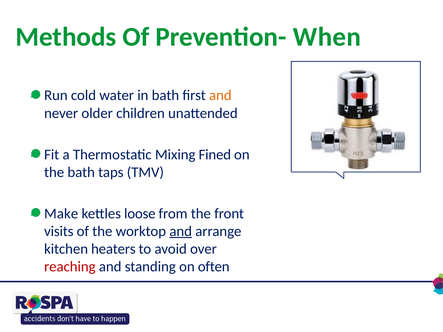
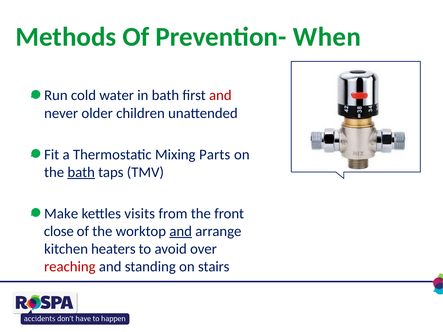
and at (220, 96) colour: orange -> red
Fined: Fined -> Parts
bath at (81, 172) underline: none -> present
loose: loose -> visits
visits: visits -> close
often: often -> stairs
